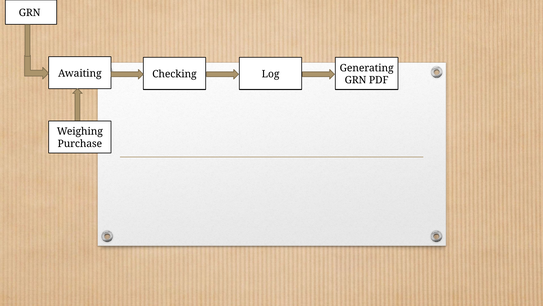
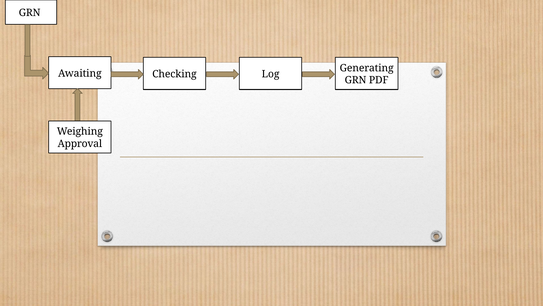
Purchase: Purchase -> Approval
